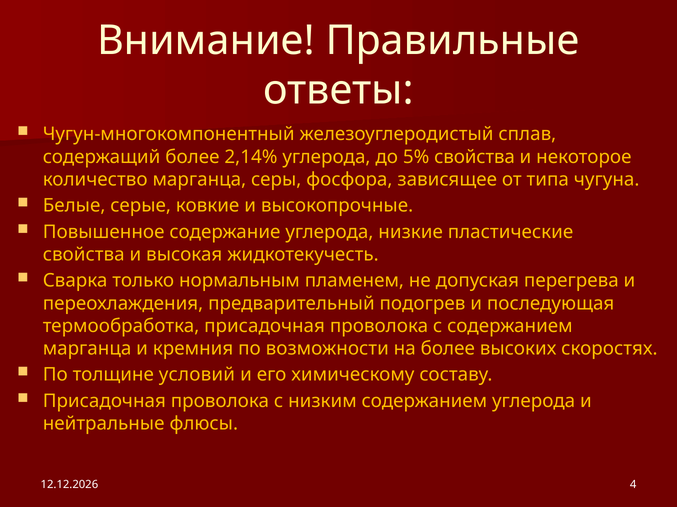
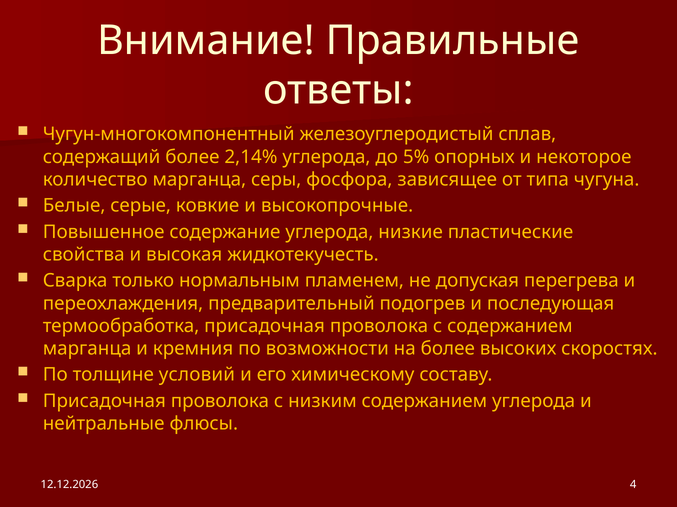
5% свойства: свойства -> опорных
